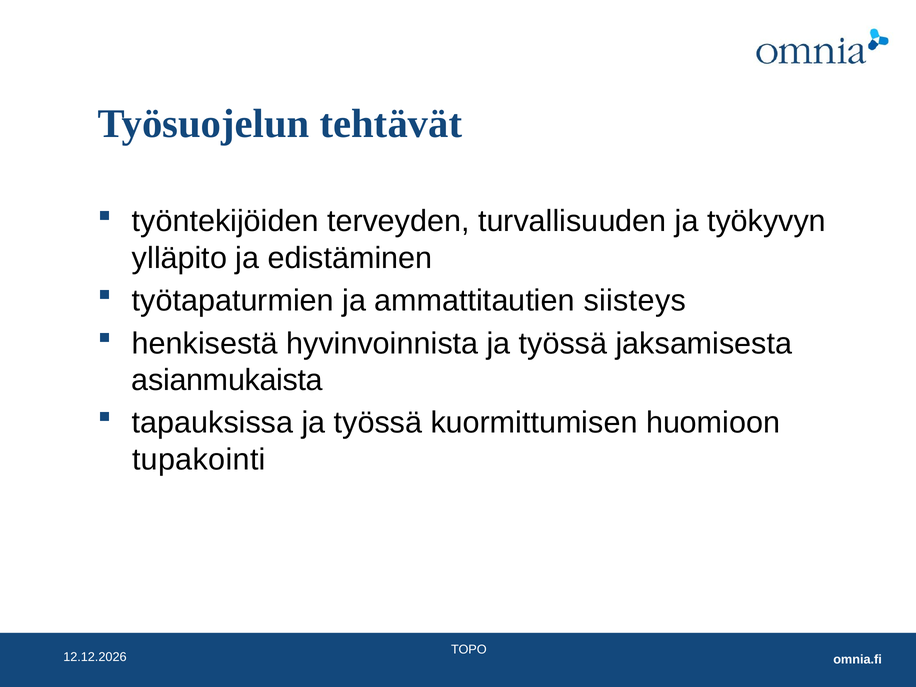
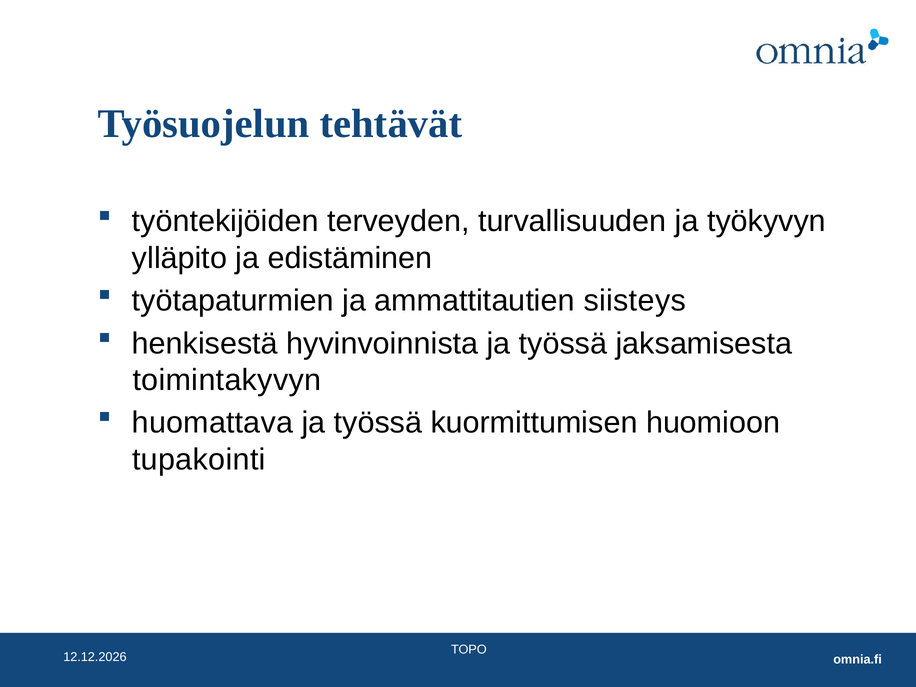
asianmukaista: asianmukaista -> toimintakyvyn
tapauksissa: tapauksissa -> huomattava
